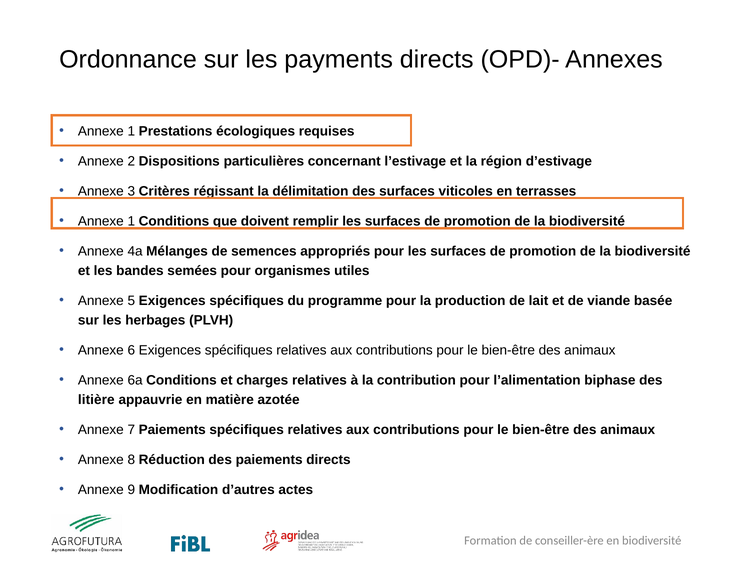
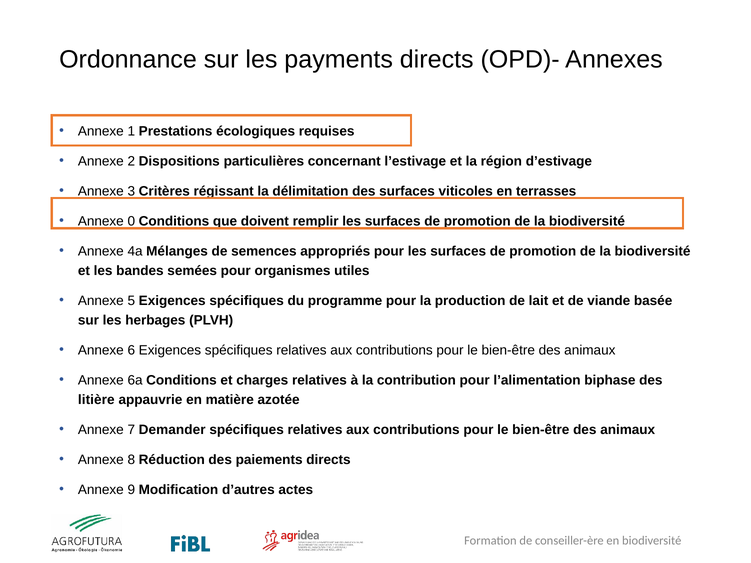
1 at (131, 221): 1 -> 0
7 Paiements: Paiements -> Demander
